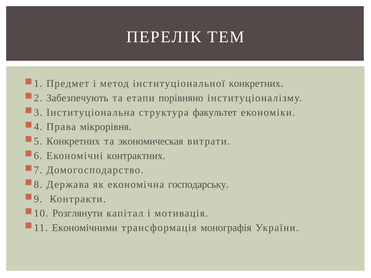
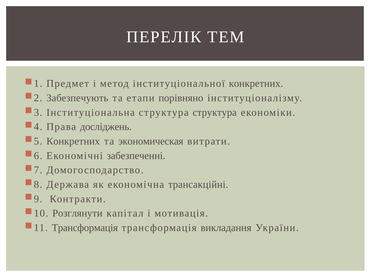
структура факультет: факультет -> структура
мікрорівня: мікрорівня -> досліджень
контрактних: контрактних -> забезпеченні
господарську: господарську -> трансакційні
Економічними at (85, 228): Економічними -> Трансформація
монографія: монографія -> викладання
